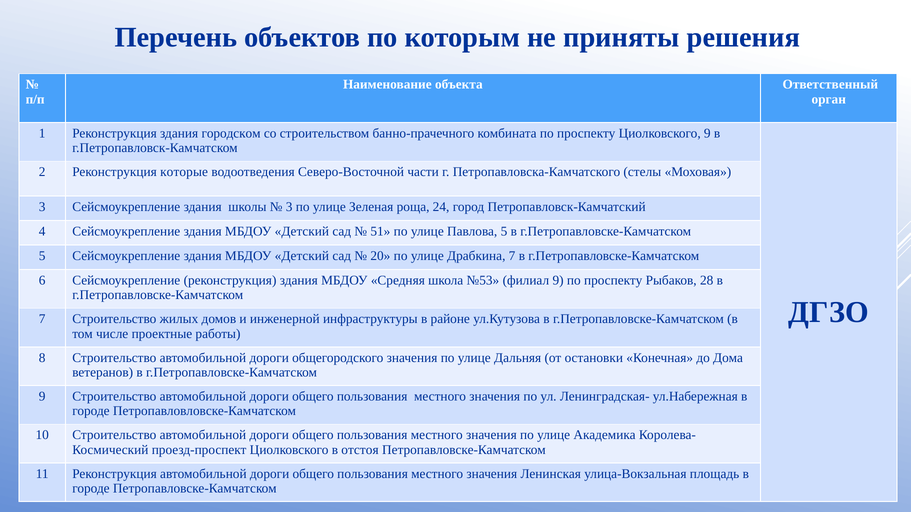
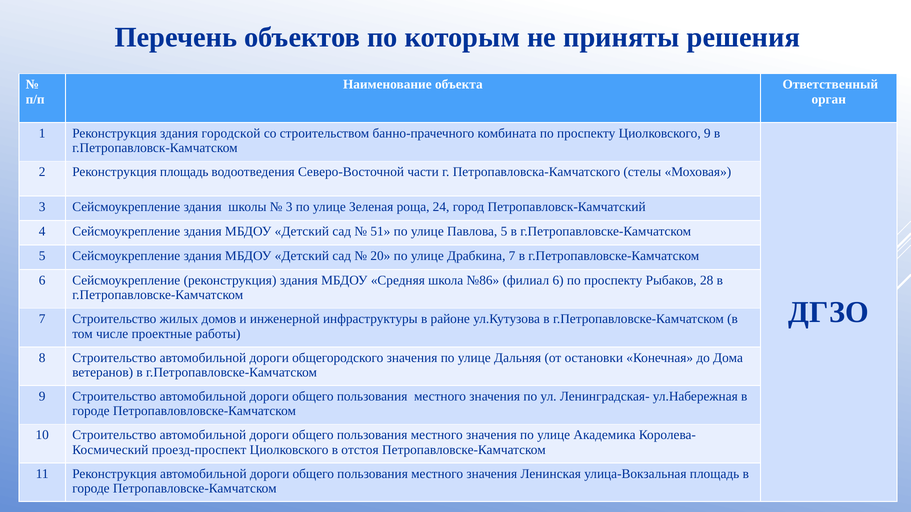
городском: городском -> городской
Реконструкция которые: которые -> площадь
№53: №53 -> №86
филиал 9: 9 -> 6
